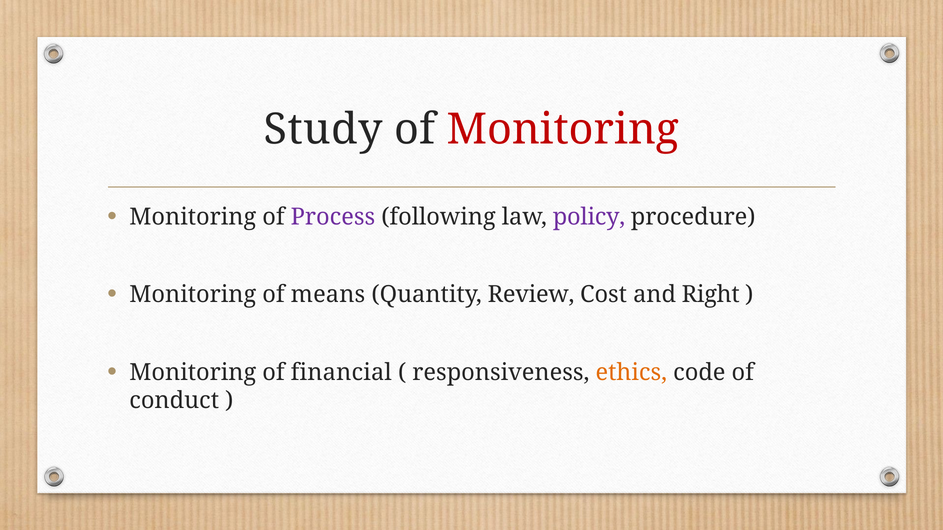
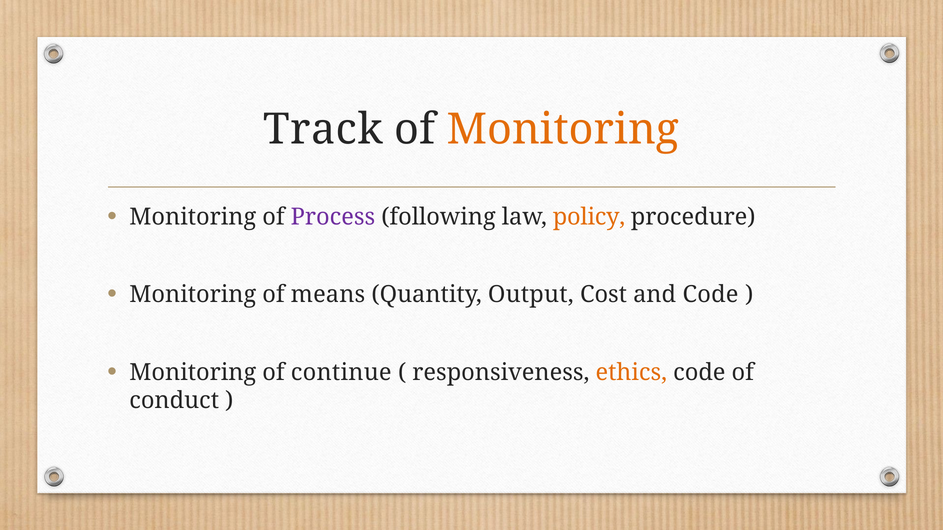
Study: Study -> Track
Monitoring at (563, 129) colour: red -> orange
policy colour: purple -> orange
Review: Review -> Output
and Right: Right -> Code
financial: financial -> continue
